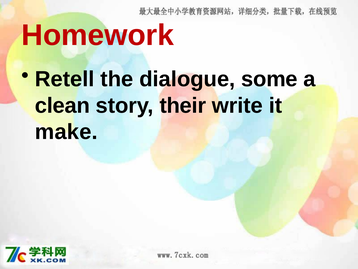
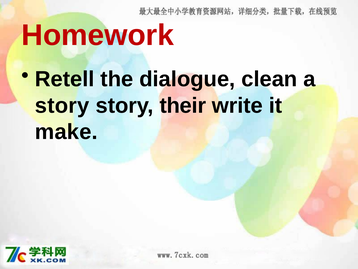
some: some -> clean
clean at (62, 105): clean -> story
